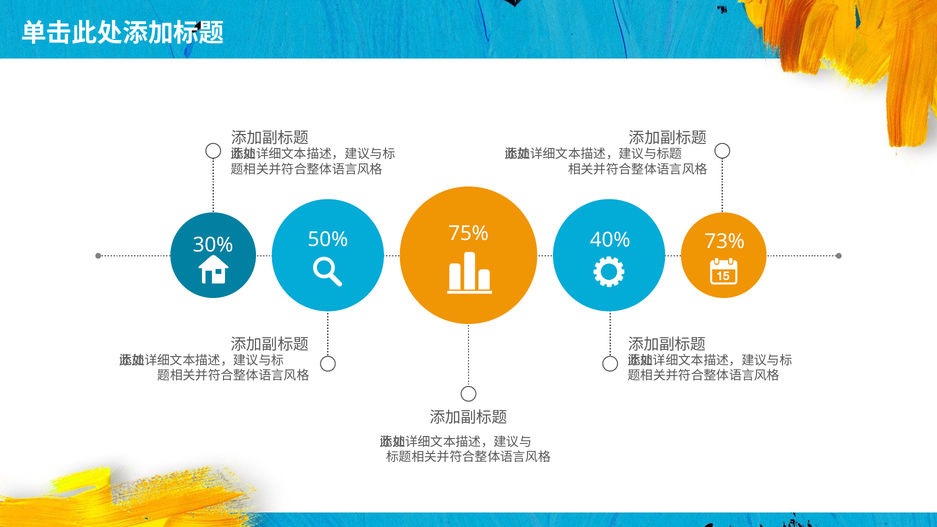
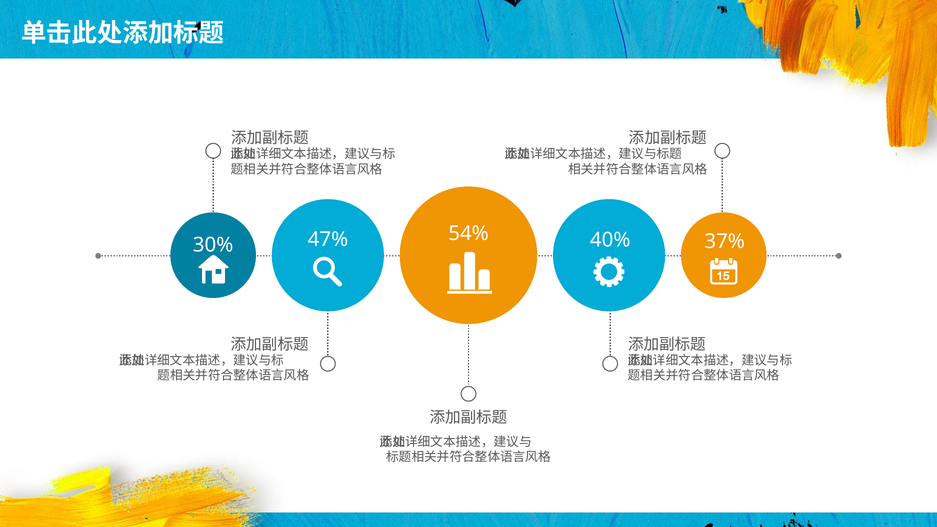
75%: 75% -> 54%
73%: 73% -> 37%
50%: 50% -> 47%
